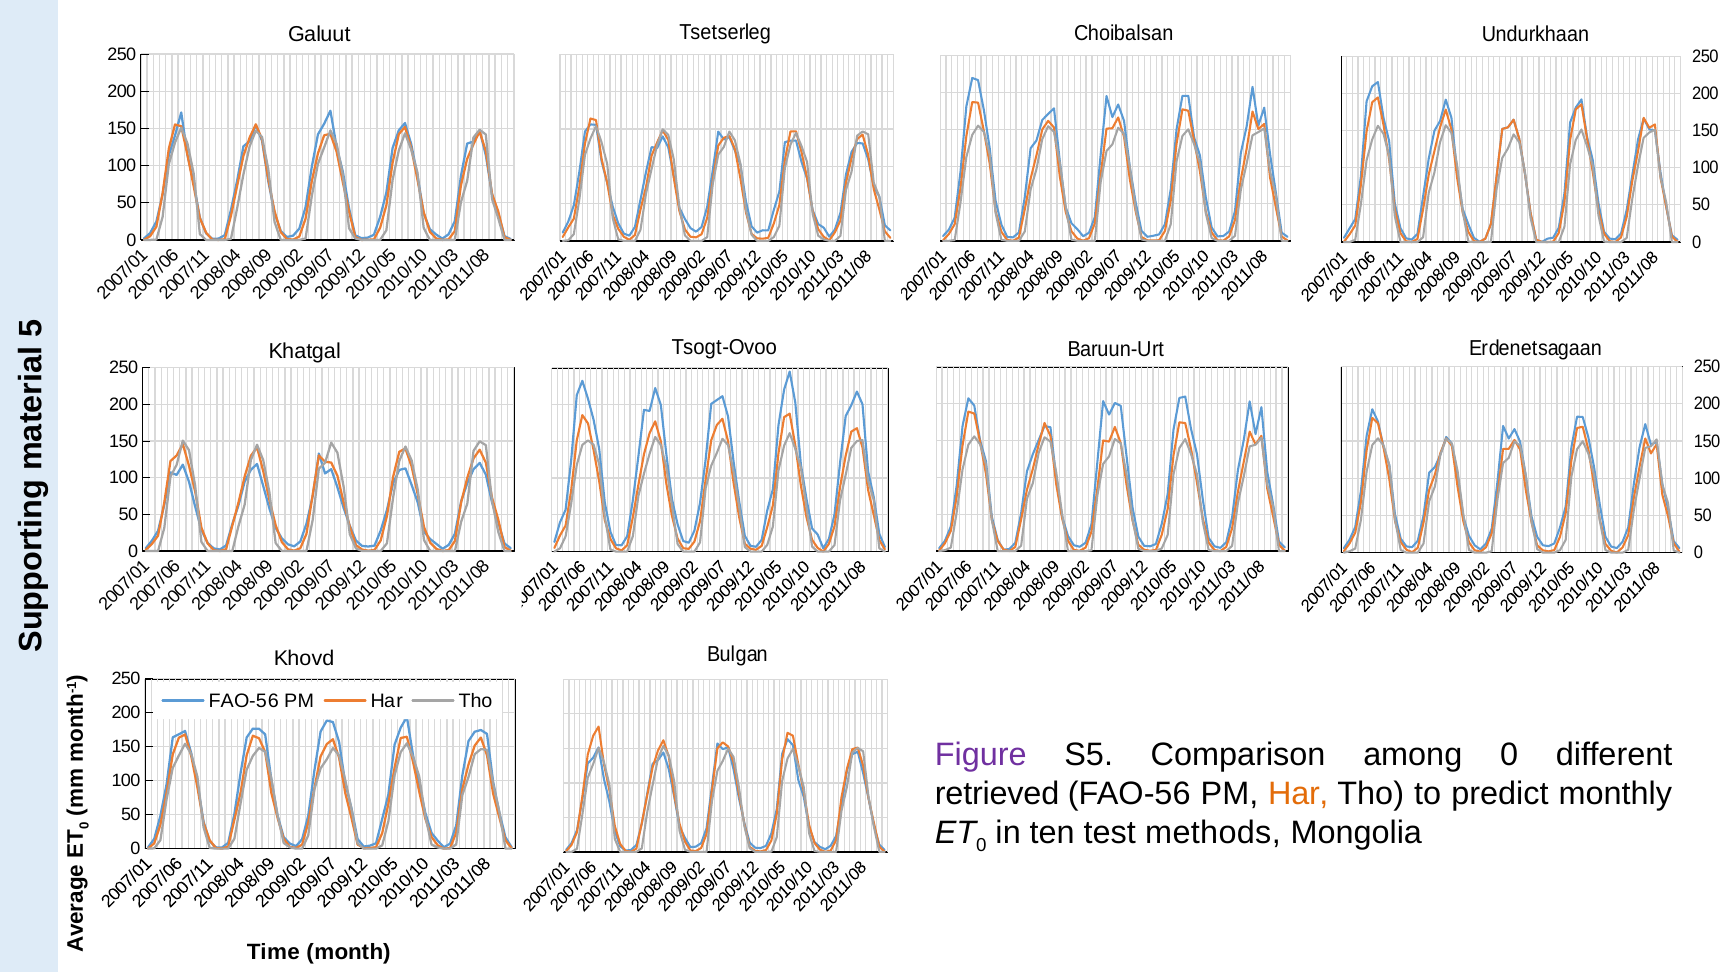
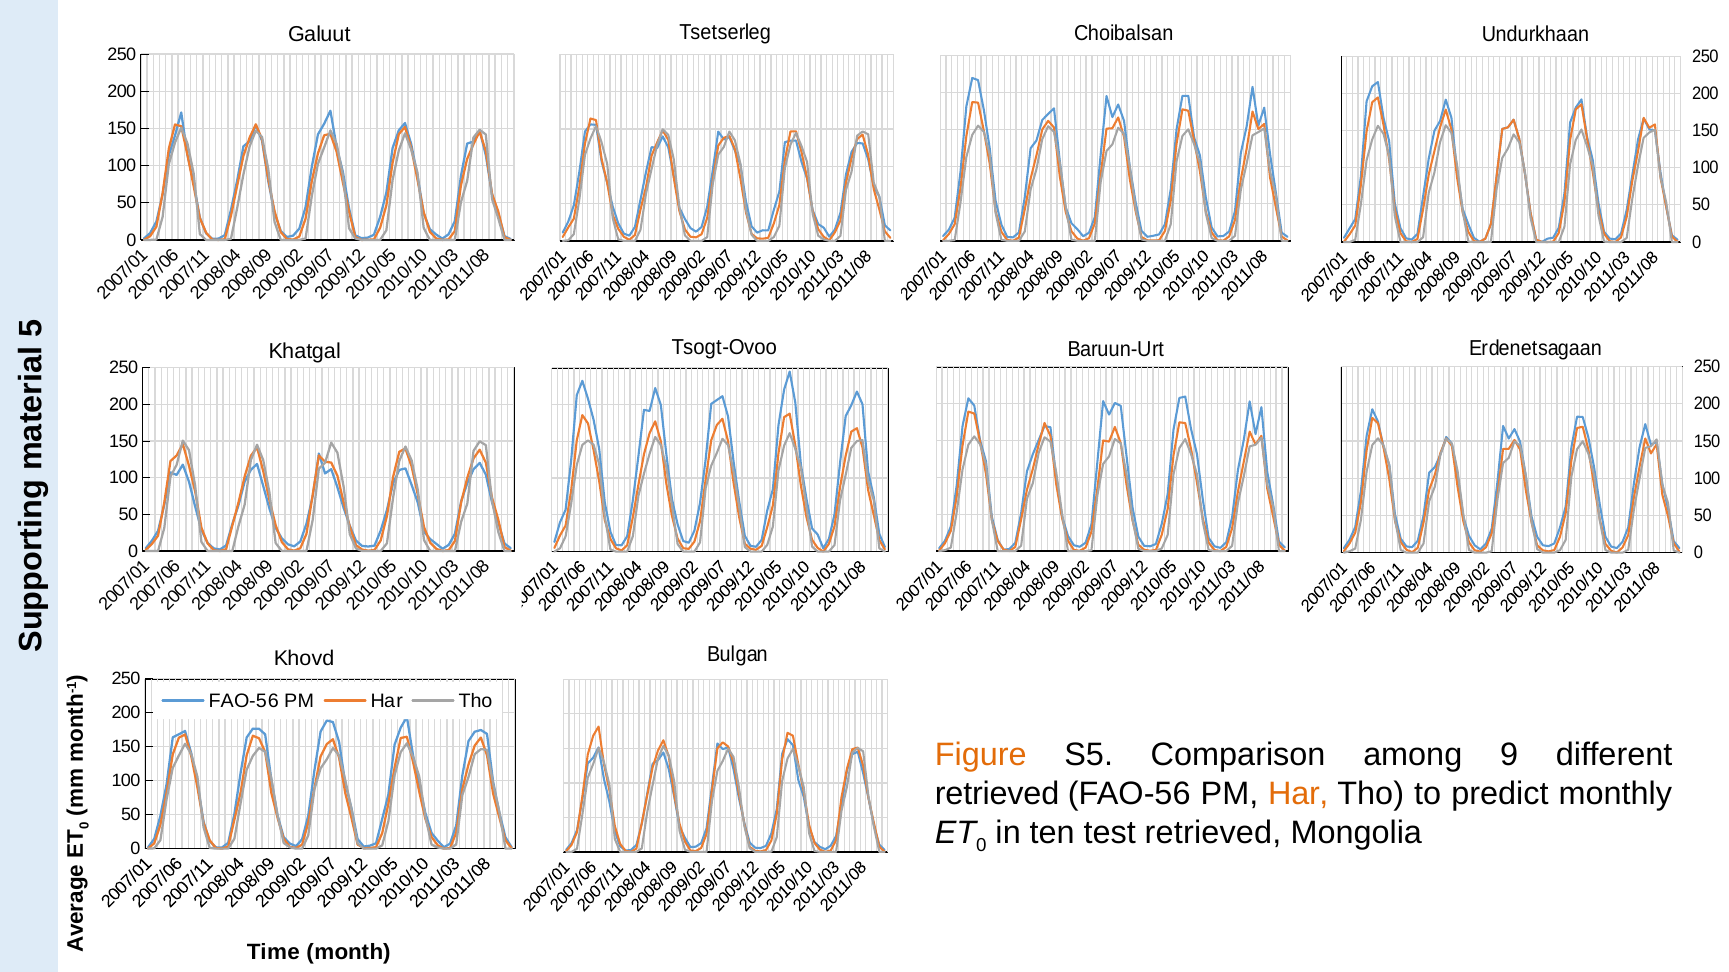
Figure colour: purple -> orange
among 0: 0 -> 9
test methods: methods -> retrieved
